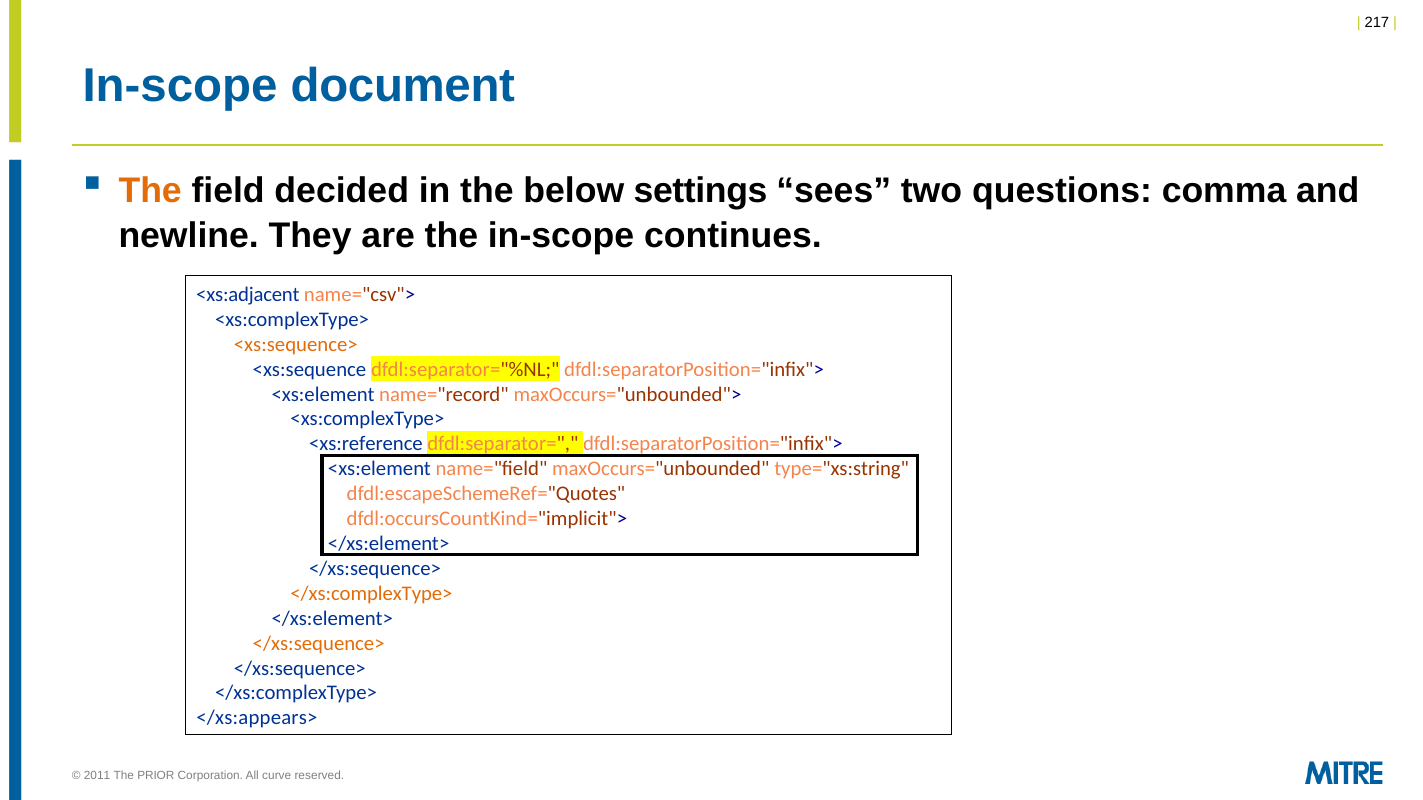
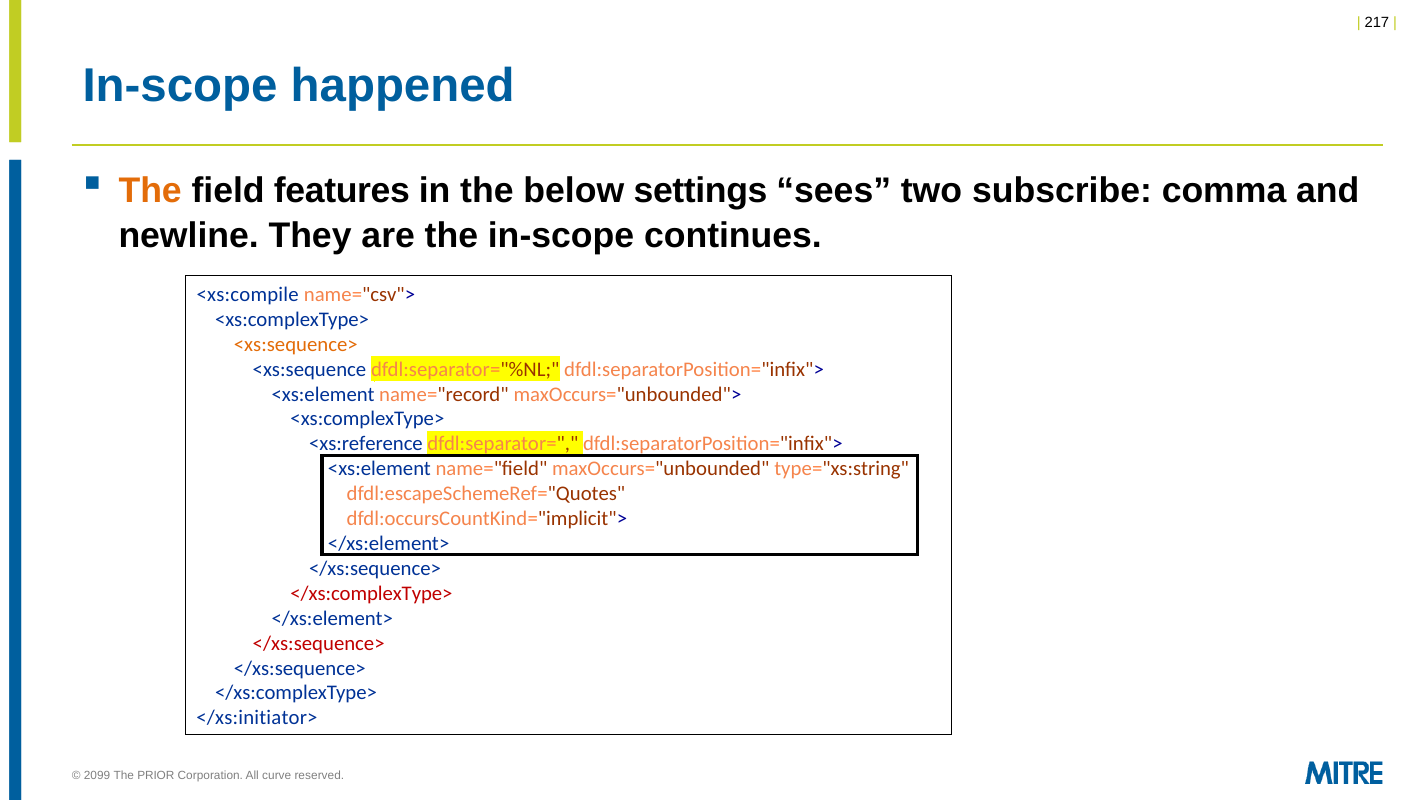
document: document -> happened
decided: decided -> features
questions: questions -> subscribe
<xs:adjacent: <xs:adjacent -> <xs:compile
</xs:complexType> at (371, 594) colour: orange -> red
</xs:sequence> at (319, 644) colour: orange -> red
</xs:appears>: </xs:appears> -> </xs:initiator>
2011: 2011 -> 2099
